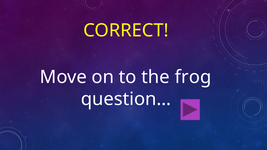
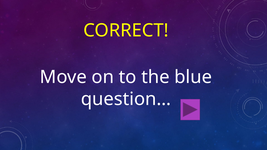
frog: frog -> blue
